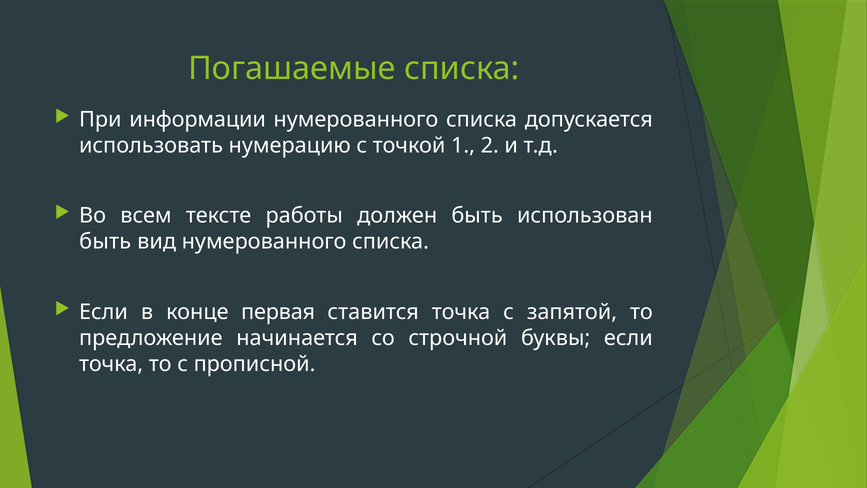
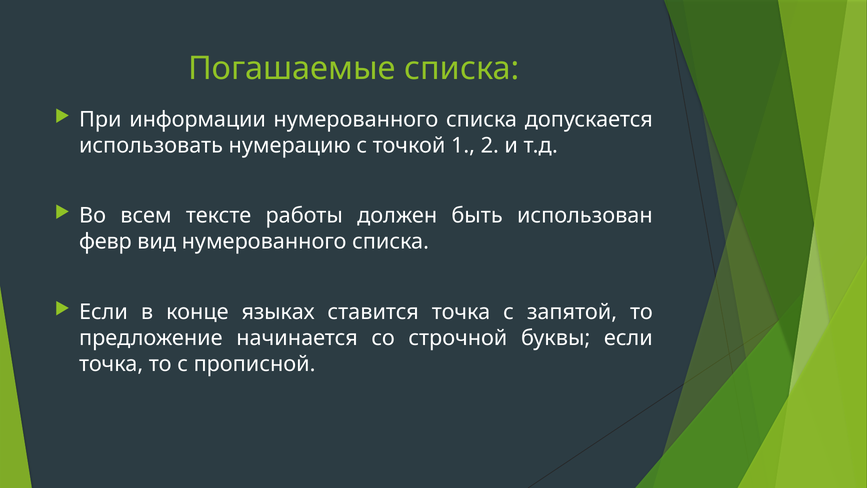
быть at (105, 242): быть -> февр
первая: первая -> языках
